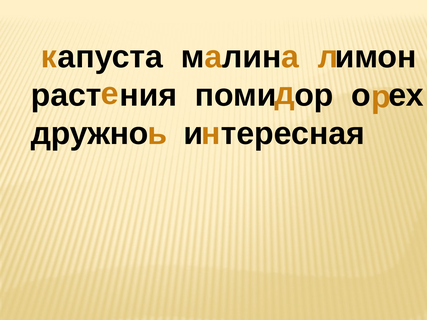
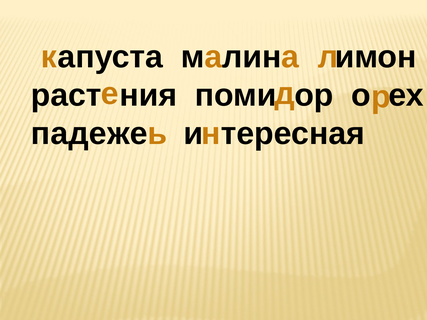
дружно: дружно -> падеже
